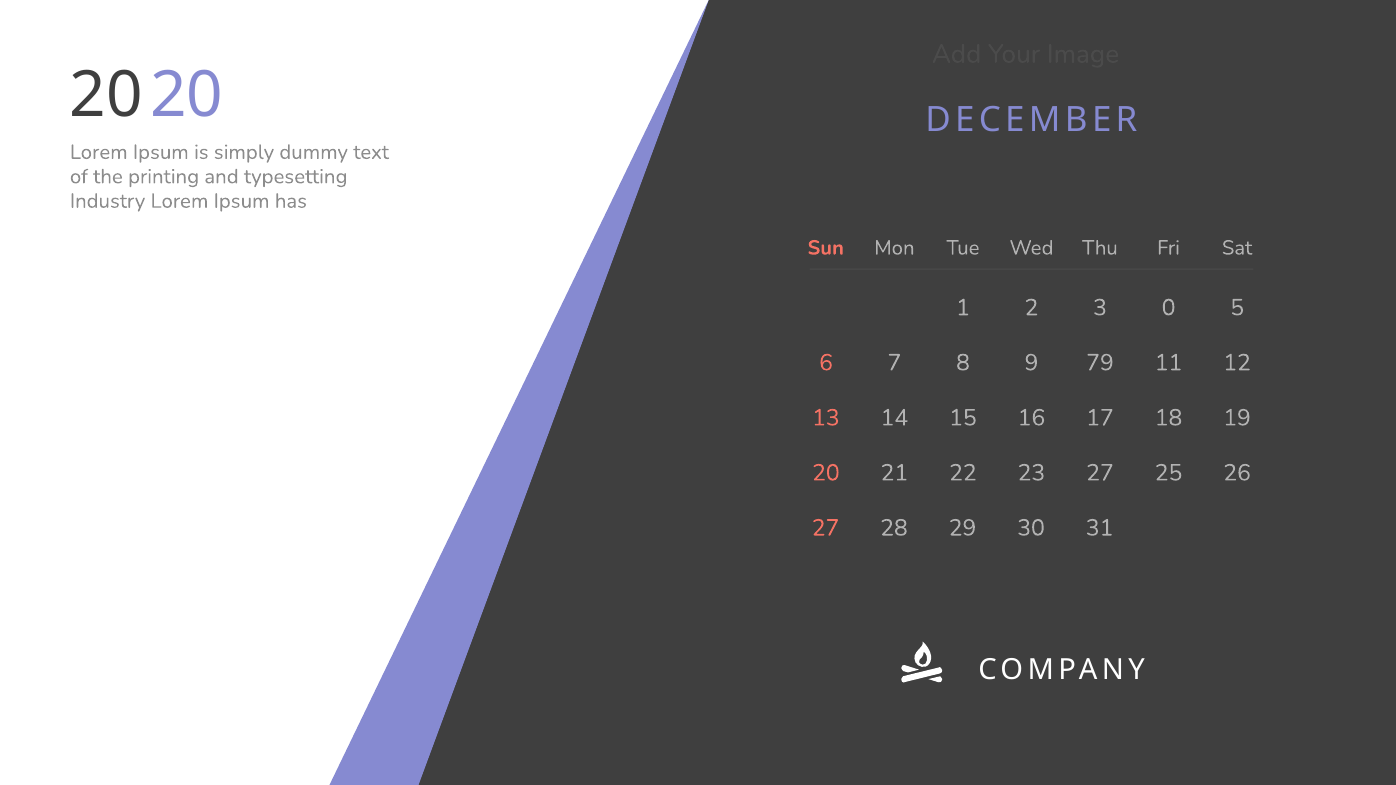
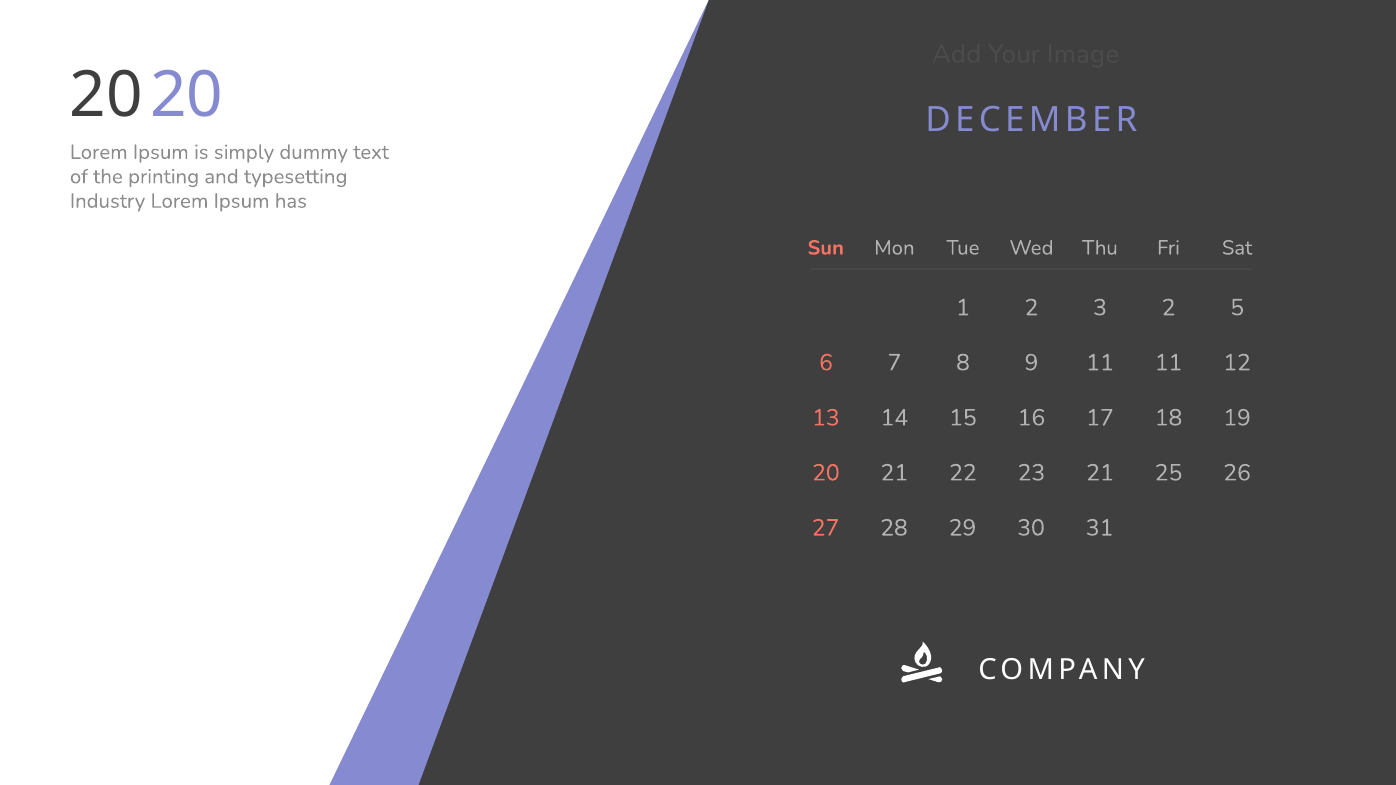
3 0: 0 -> 2
9 79: 79 -> 11
23 27: 27 -> 21
